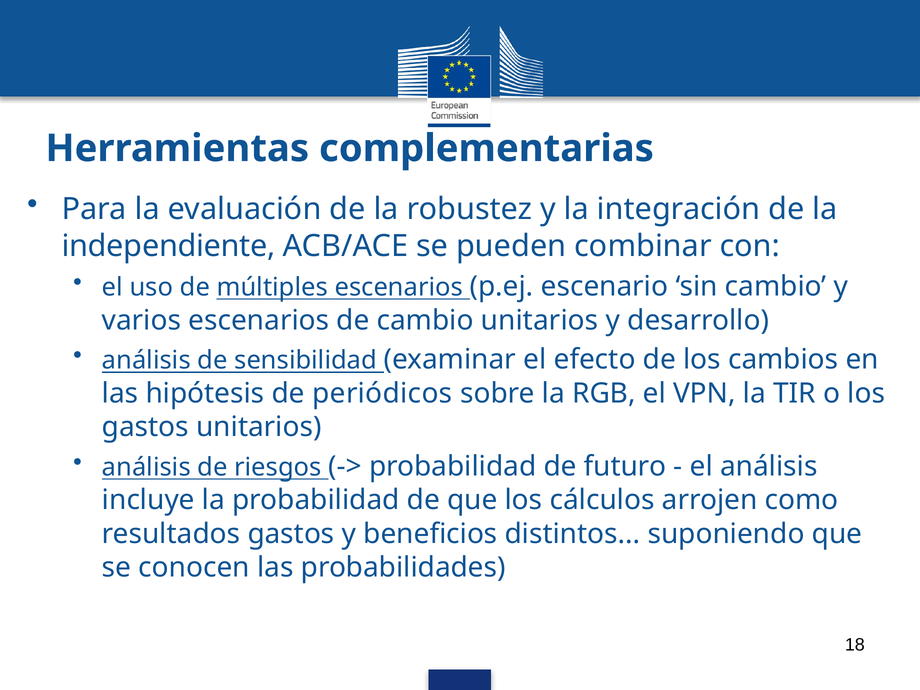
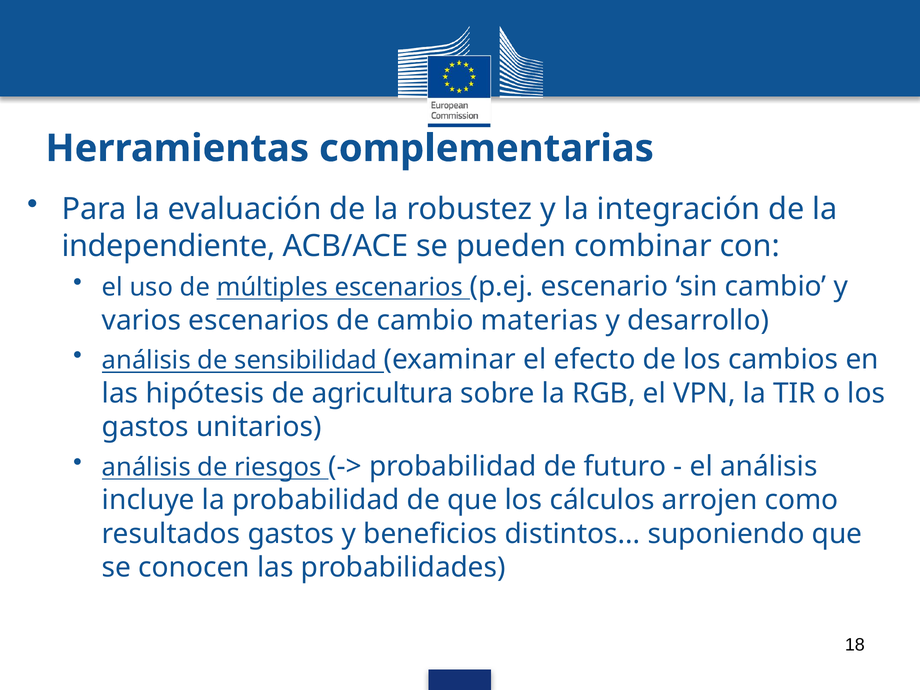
cambio unitarios: unitarios -> materias
periódicos: periódicos -> agricultura
